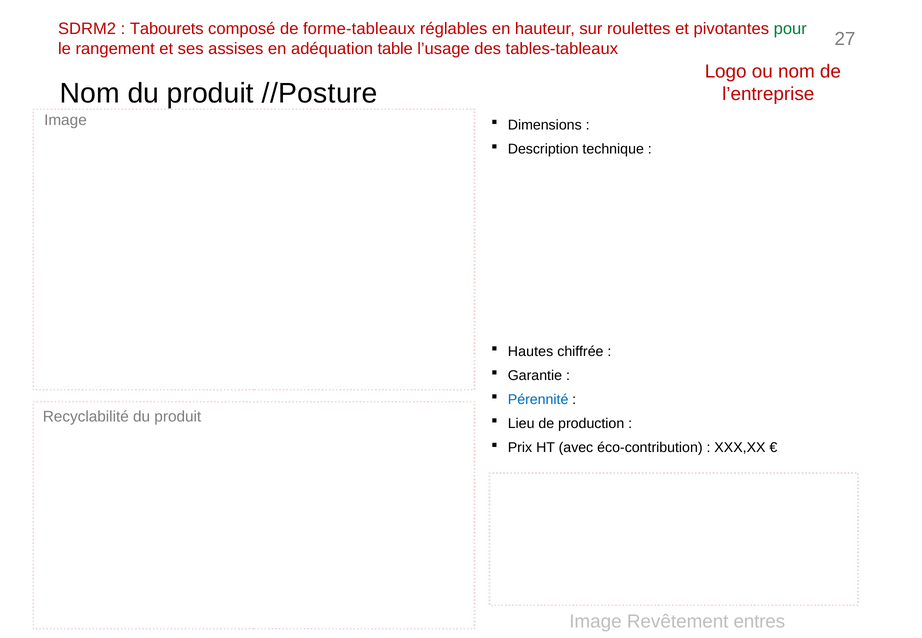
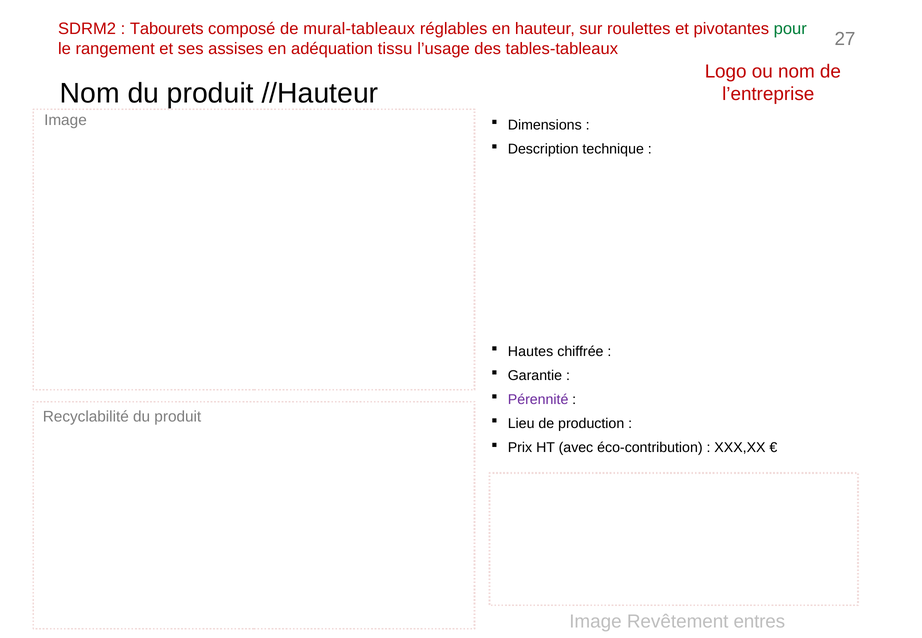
forme-tableaux: forme-tableaux -> mural-tableaux
table: table -> tissu
//Posture: //Posture -> //Hauteur
Pérennité colour: blue -> purple
